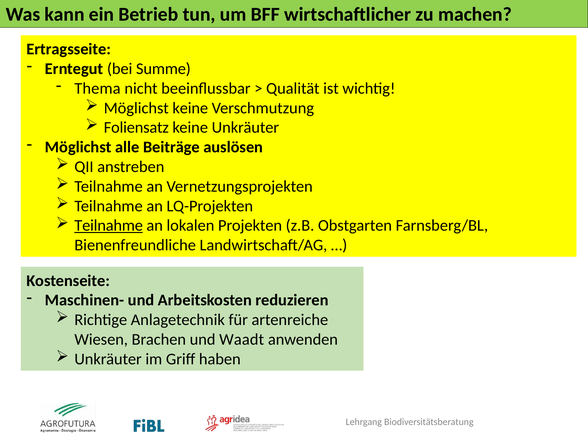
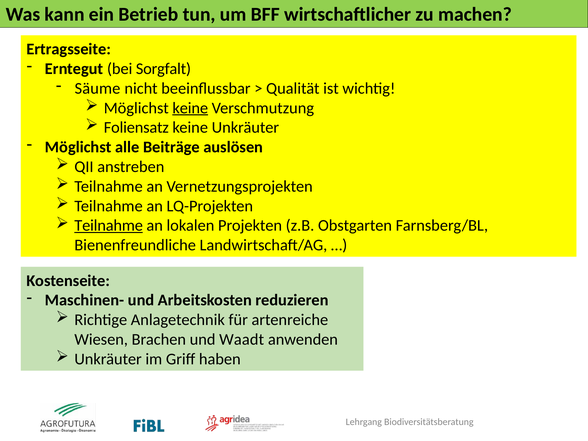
Summe: Summe -> Sorgfalt
Thema: Thema -> Säume
keine at (190, 108) underline: none -> present
